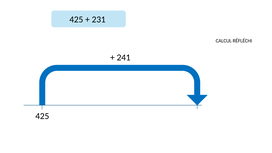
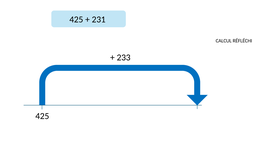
241: 241 -> 233
